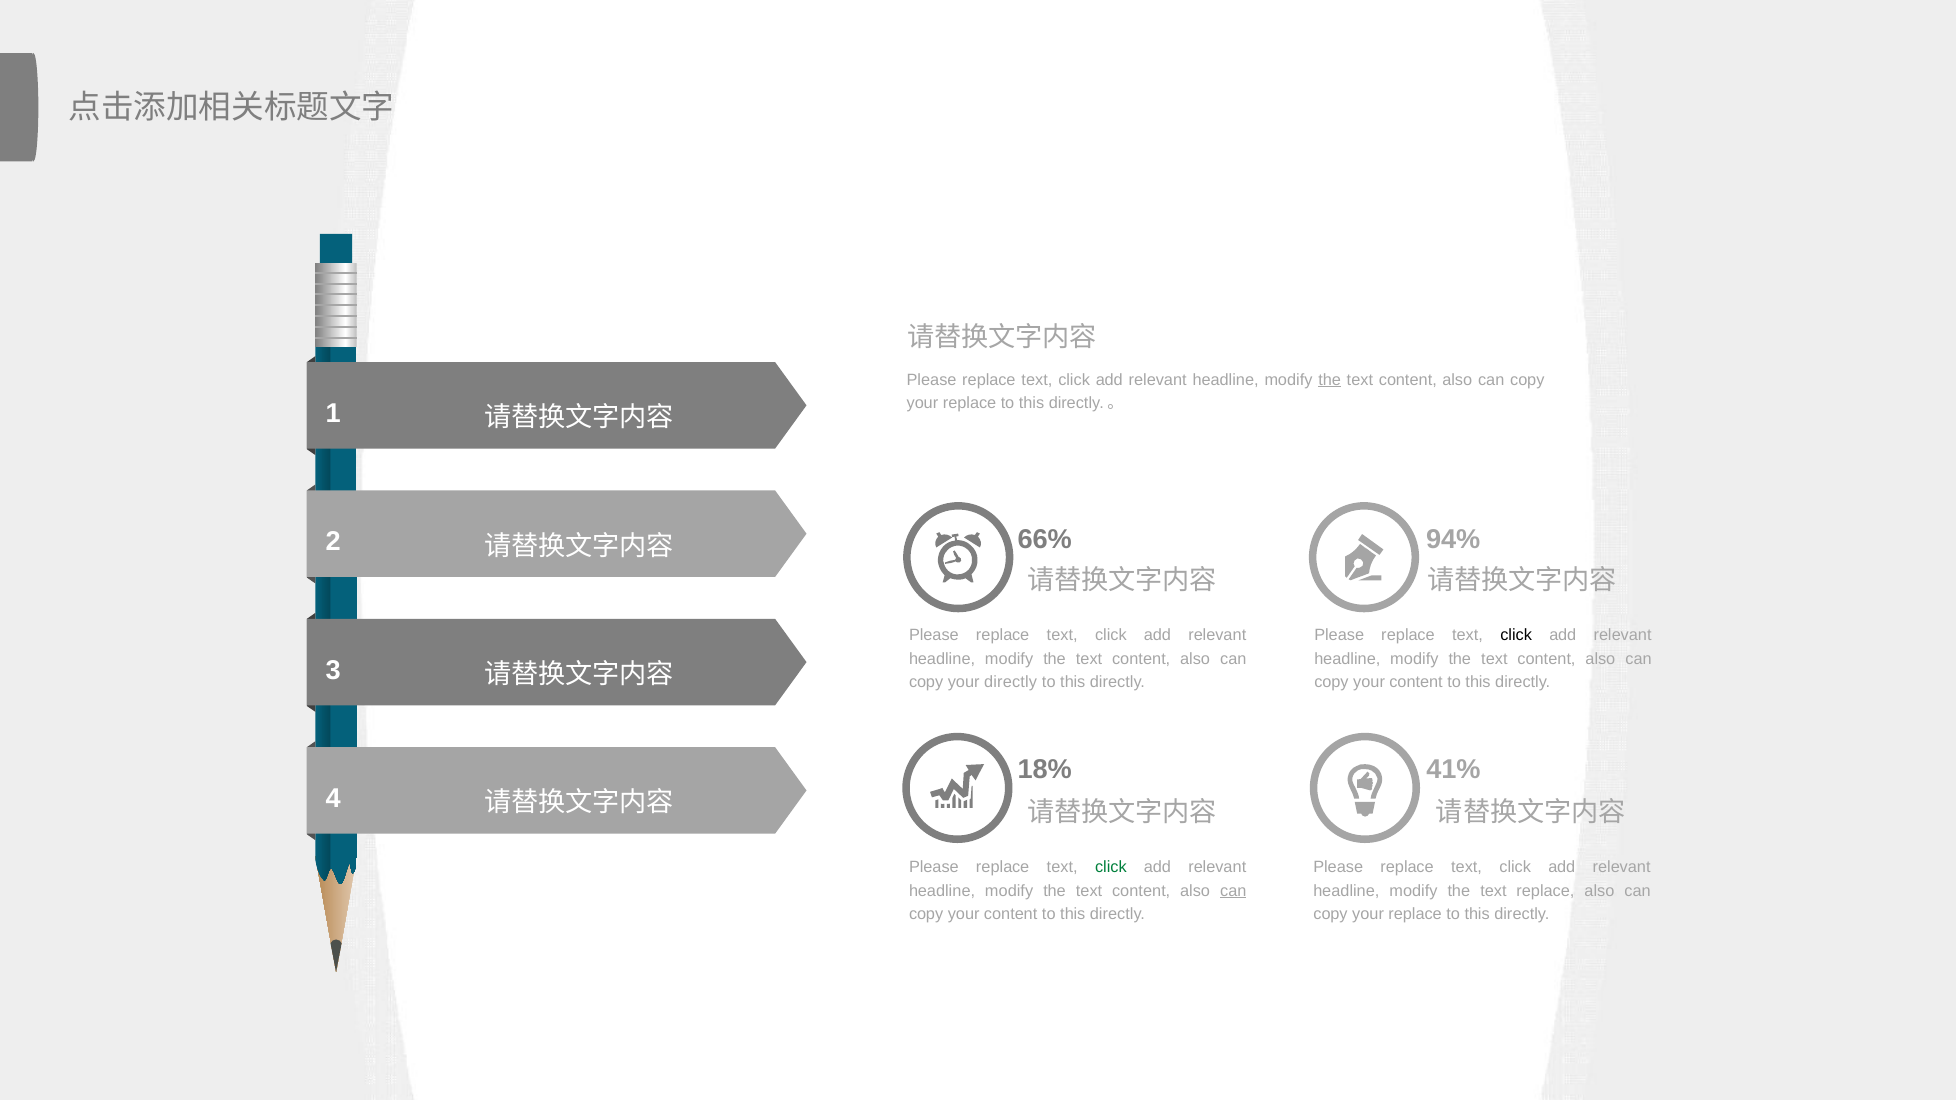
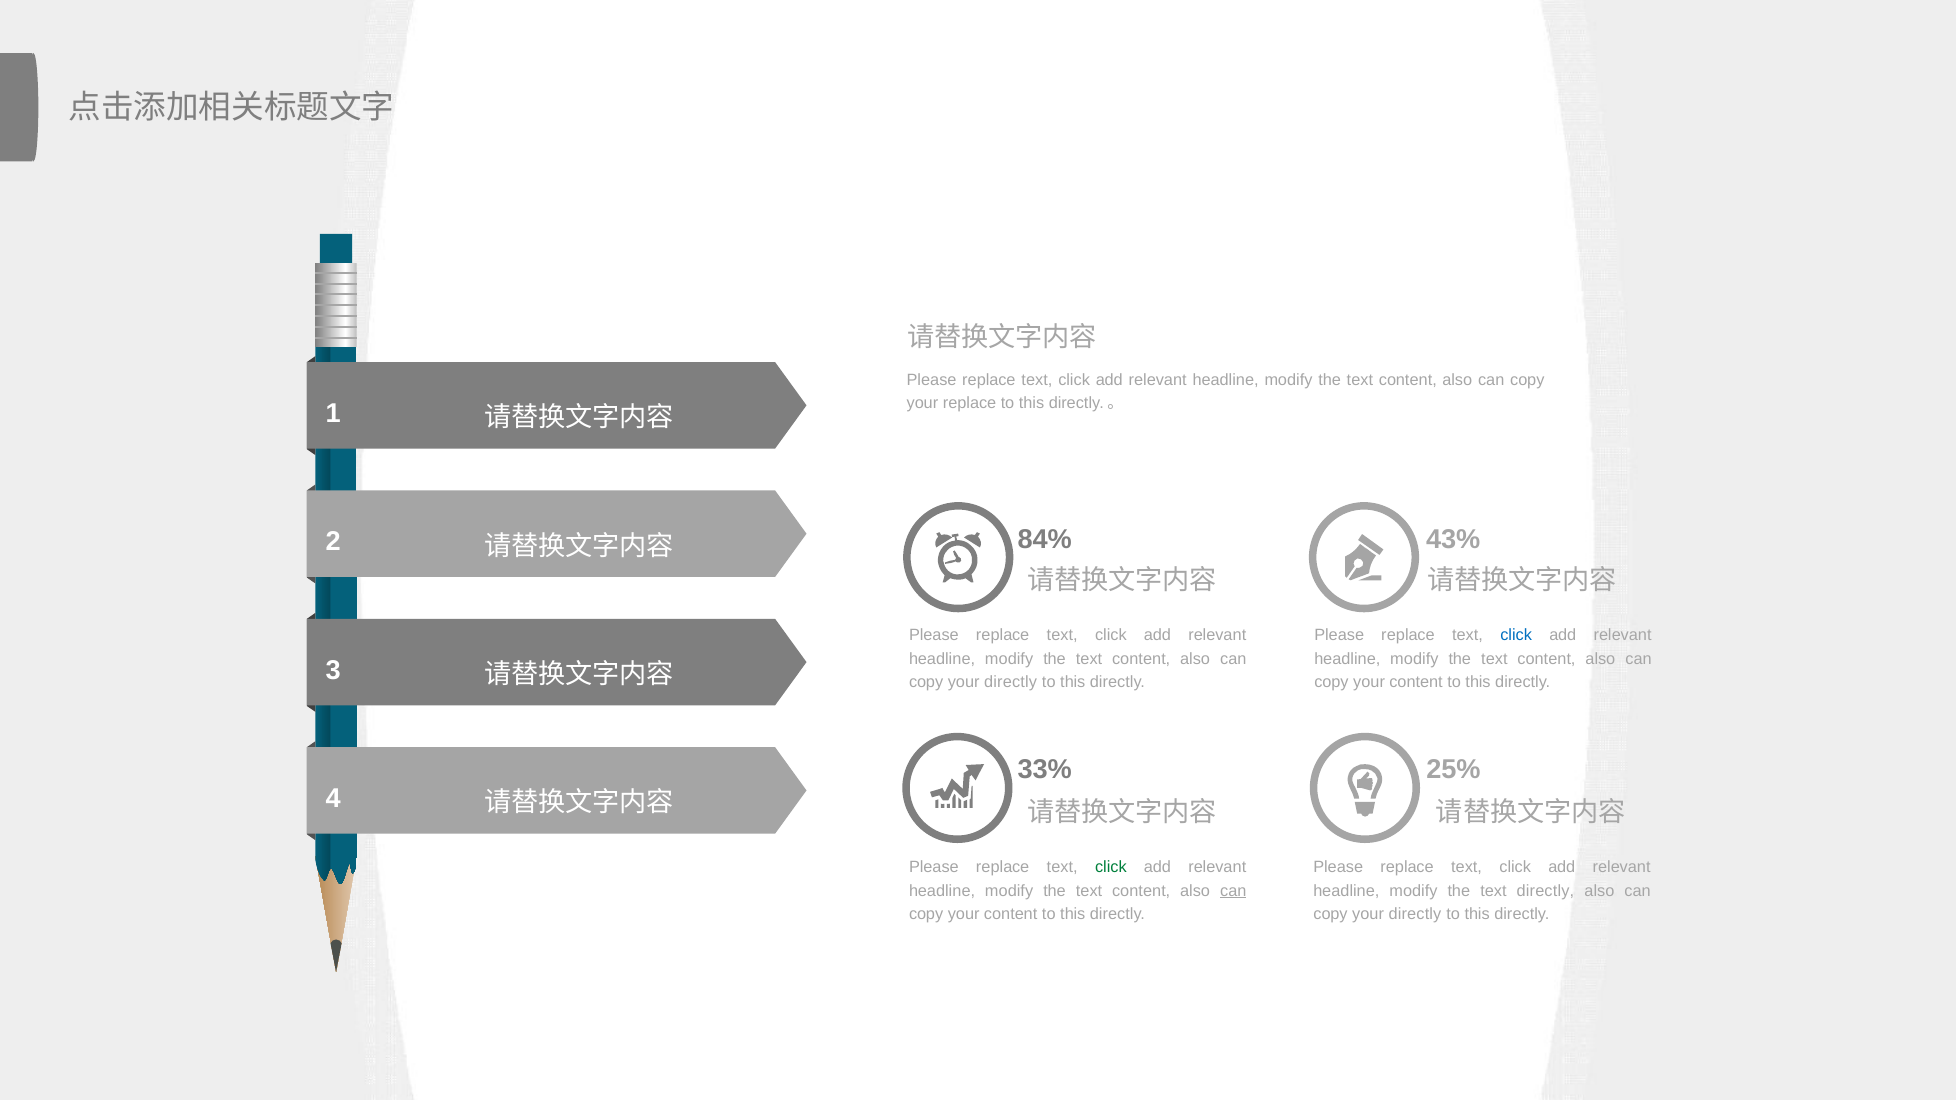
the at (1330, 380) underline: present -> none
66%: 66% -> 84%
94%: 94% -> 43%
click at (1516, 636) colour: black -> blue
18%: 18% -> 33%
41%: 41% -> 25%
text replace: replace -> directly
replace at (1415, 914): replace -> directly
